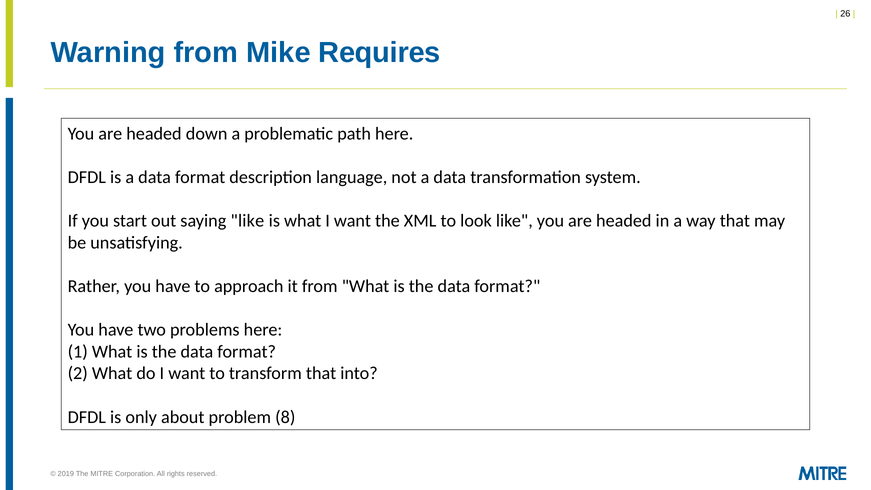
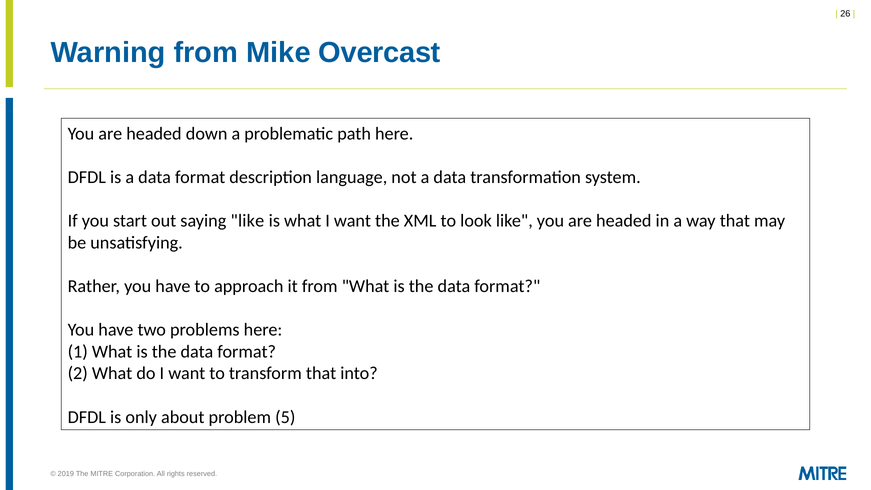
Requires: Requires -> Overcast
8: 8 -> 5
